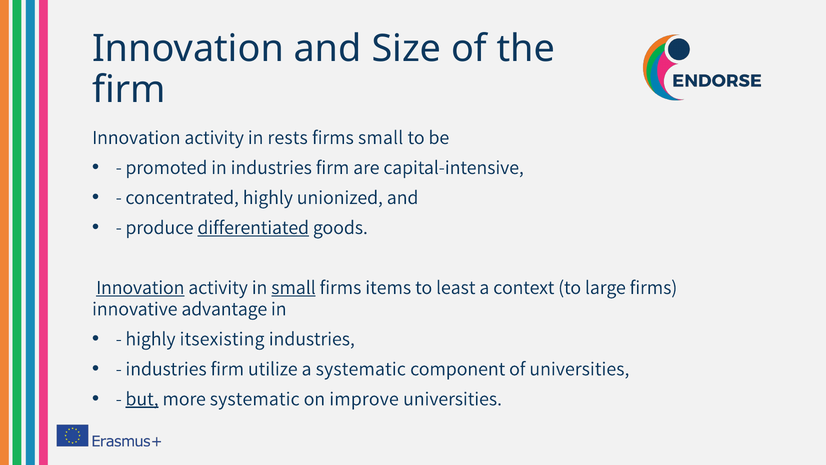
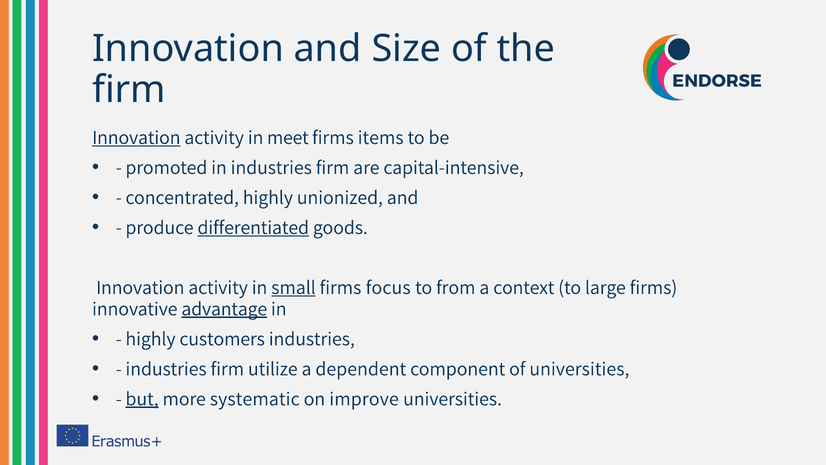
Innovation at (136, 137) underline: none -> present
rests: rests -> meet
firms small: small -> items
Innovation at (140, 287) underline: present -> none
items: items -> focus
least: least -> from
advantage underline: none -> present
itsexisting: itsexisting -> customers
a systematic: systematic -> dependent
